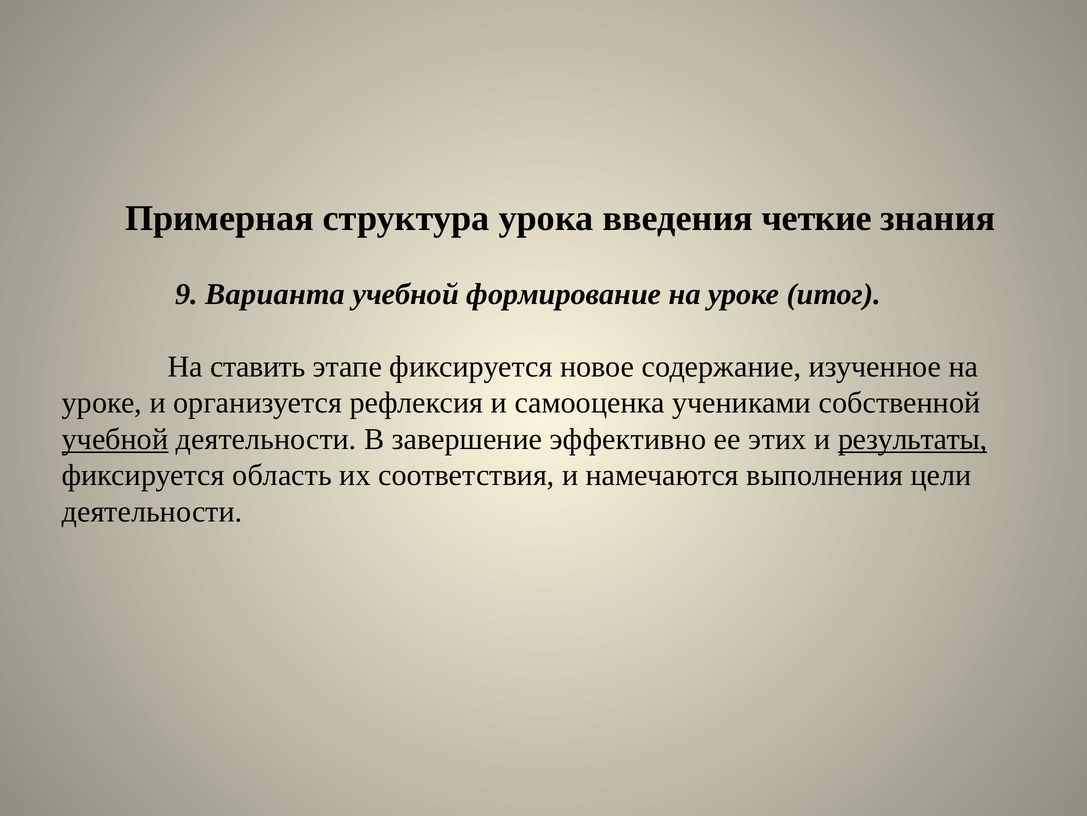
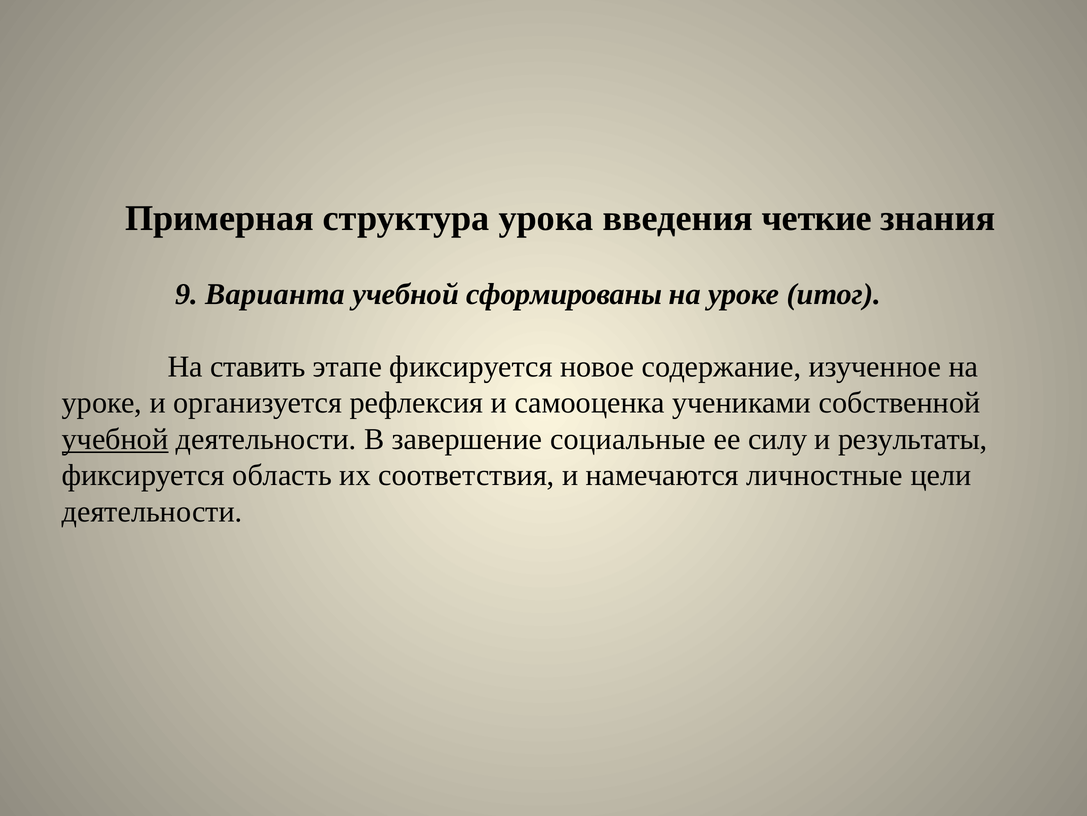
формирование: формирование -> сформированы
эффективно: эффективно -> социальные
этих: этих -> силу
результаты underline: present -> none
выполнения: выполнения -> личностные
